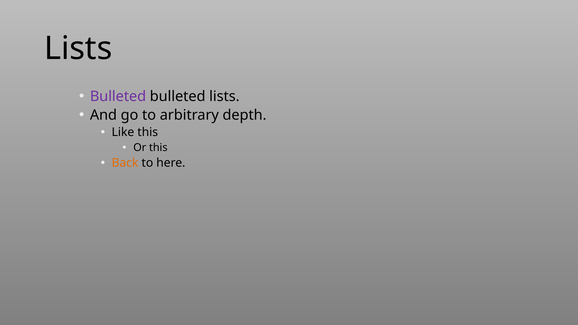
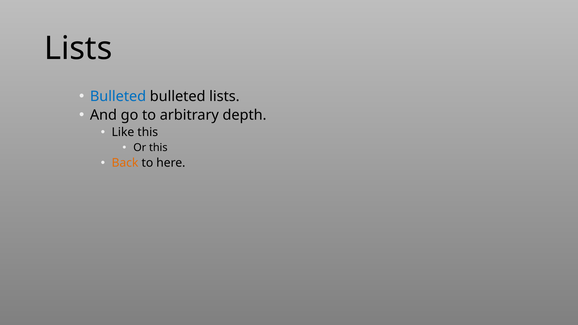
Bulleted at (118, 96) colour: purple -> blue
